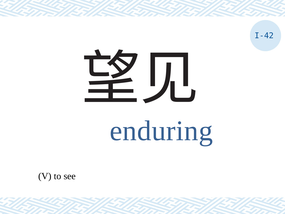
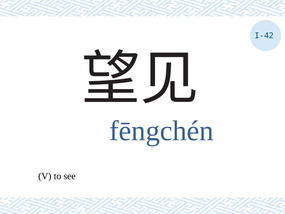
enduring: enduring -> fēngchén
